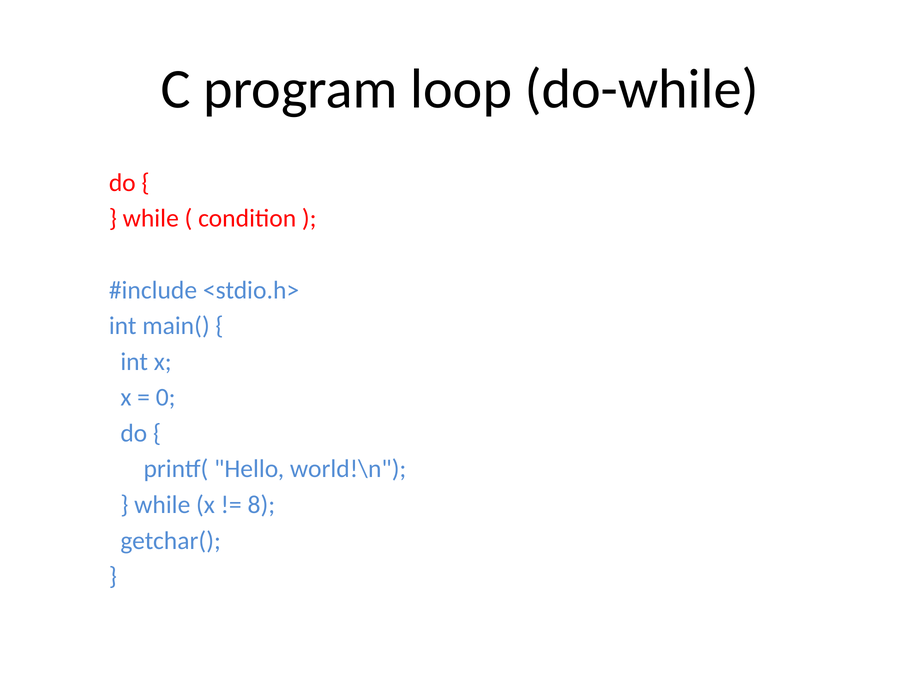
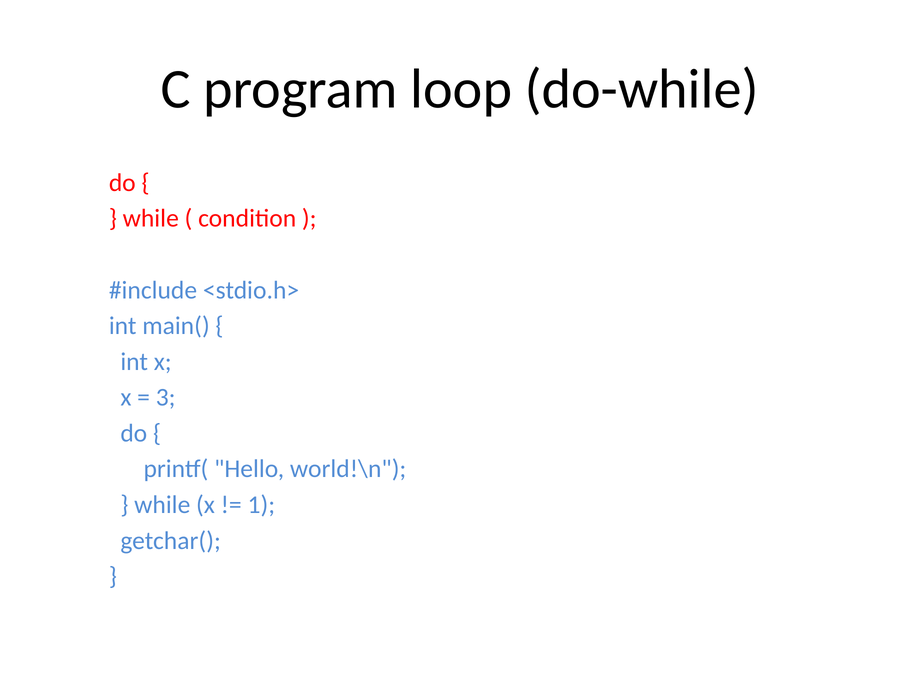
0: 0 -> 3
8: 8 -> 1
